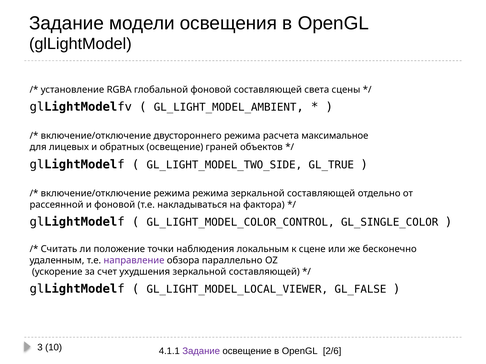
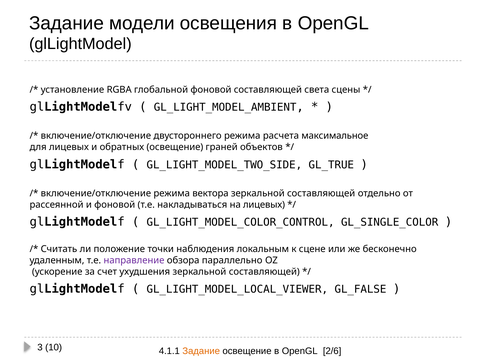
режима режима: режима -> вектора
на фактора: фактора -> лицевых
Задание at (201, 351) colour: purple -> orange
